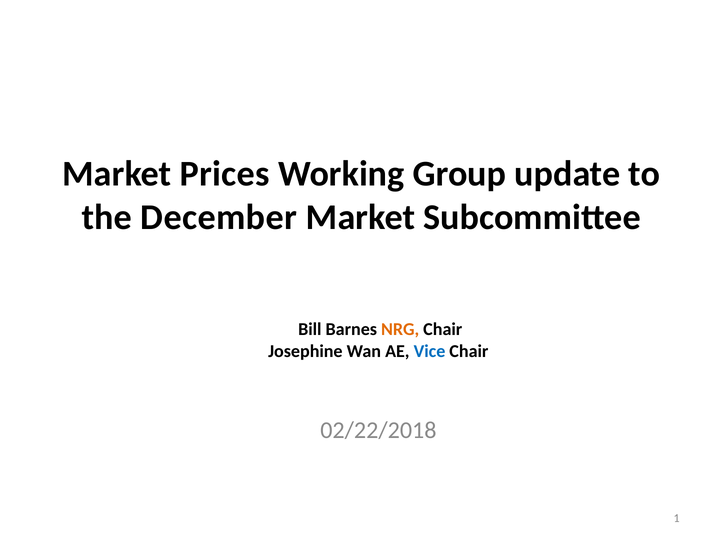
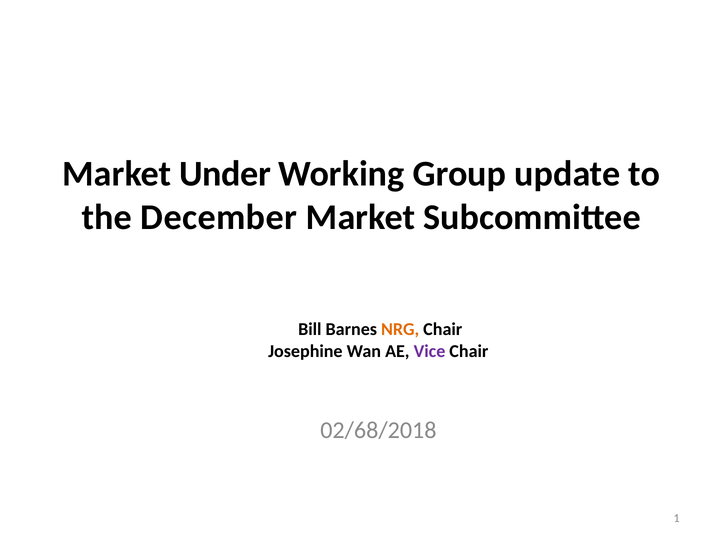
Prices: Prices -> Under
Vice colour: blue -> purple
02/22/2018: 02/22/2018 -> 02/68/2018
